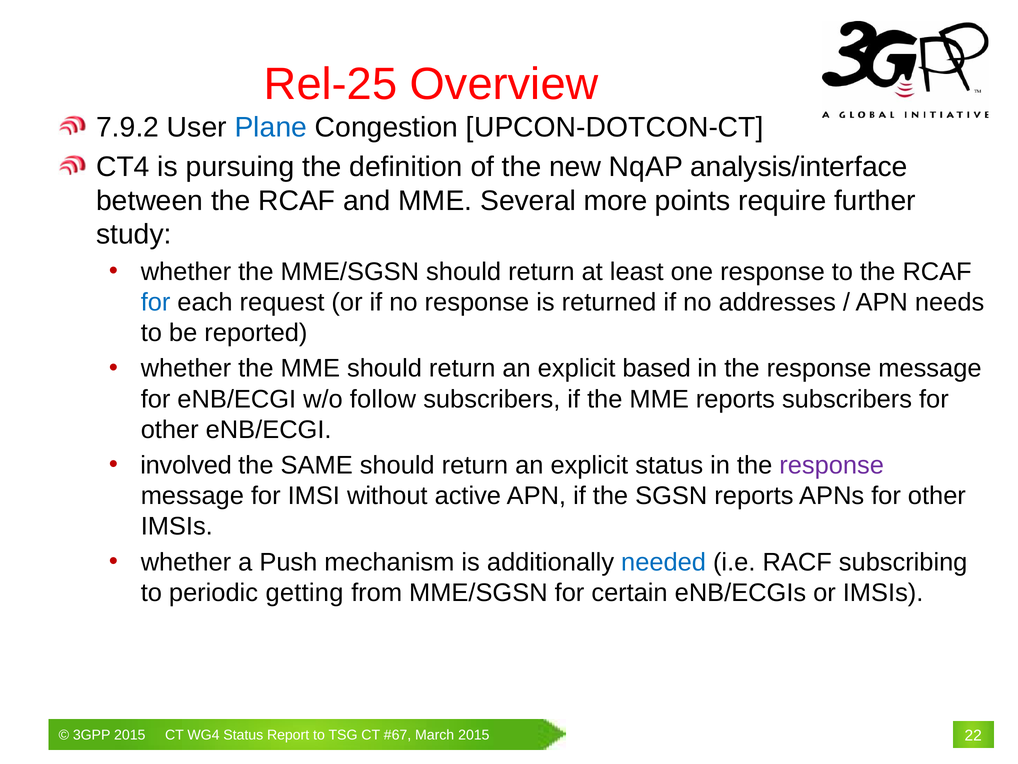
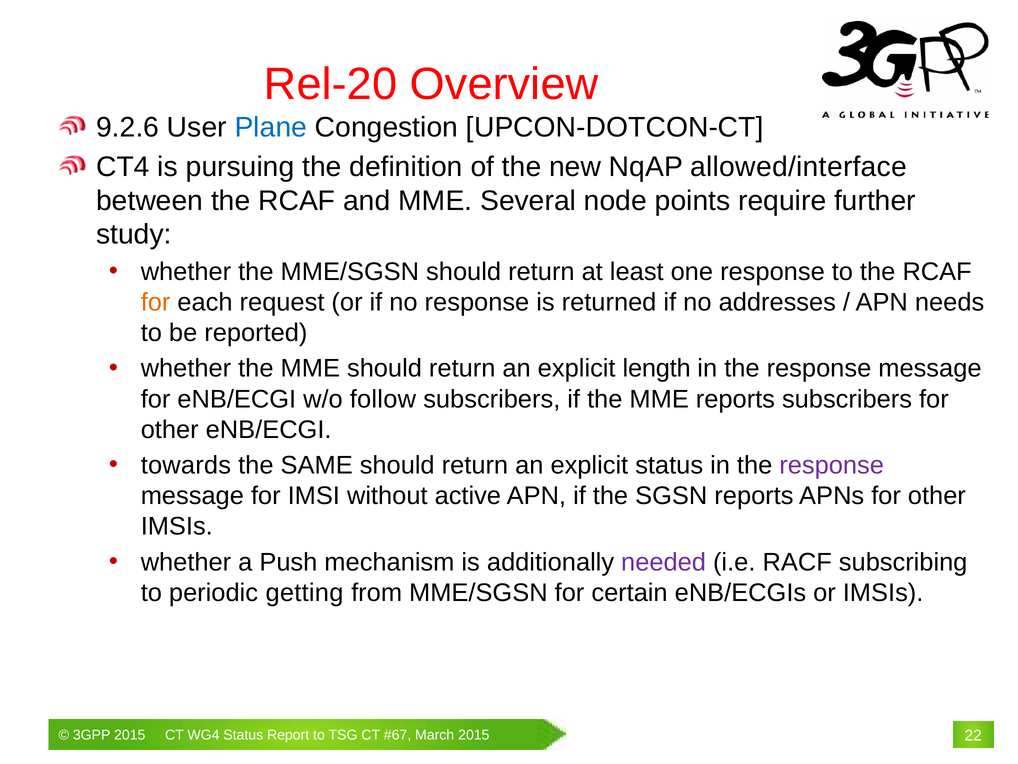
Rel-25: Rel-25 -> Rel-20
7.9.2: 7.9.2 -> 9.2.6
analysis/interface: analysis/interface -> allowed/interface
more: more -> node
for at (156, 302) colour: blue -> orange
based: based -> length
involved: involved -> towards
needed colour: blue -> purple
